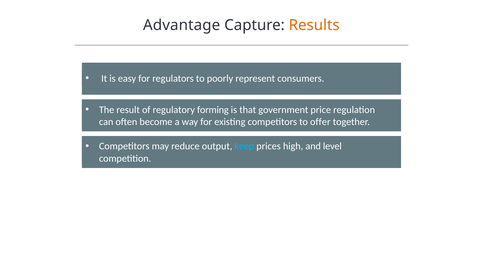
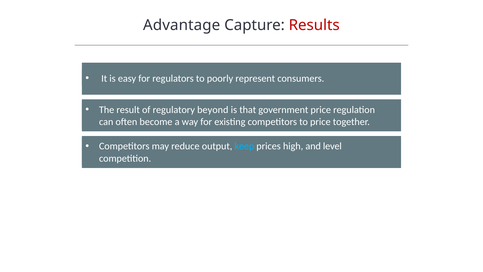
Results colour: orange -> red
forming: forming -> beyond
to offer: offer -> price
